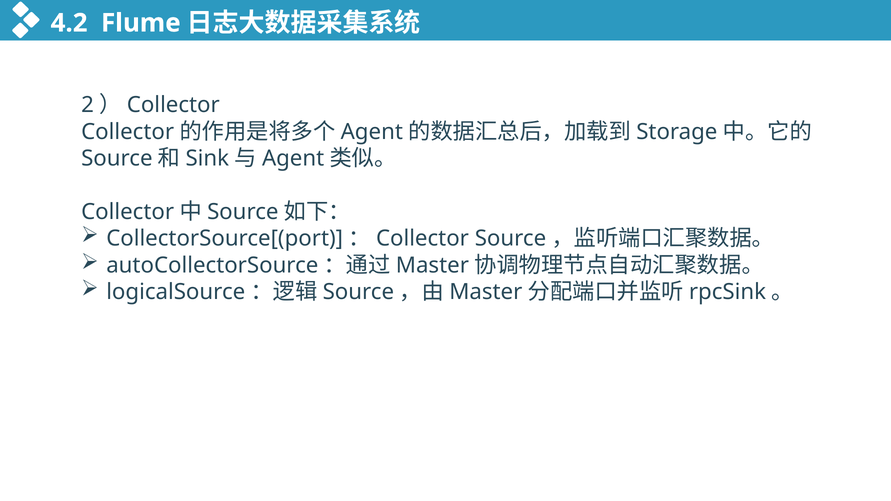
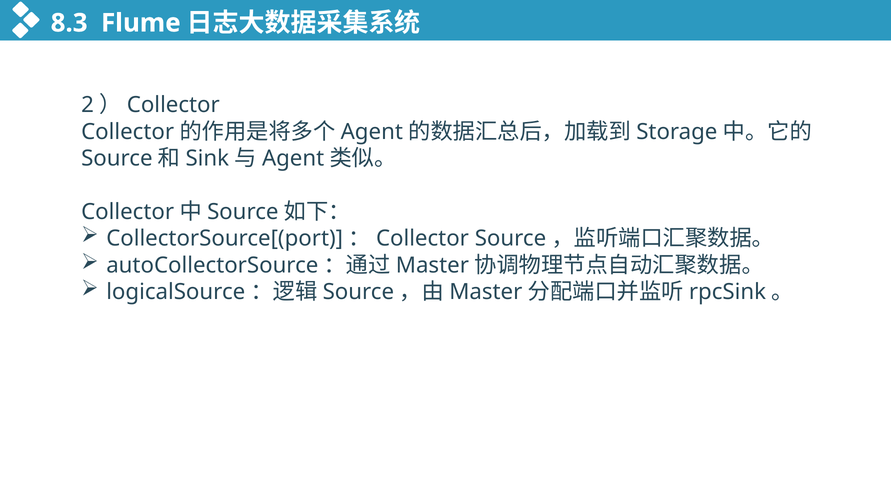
4.2: 4.2 -> 8.3
